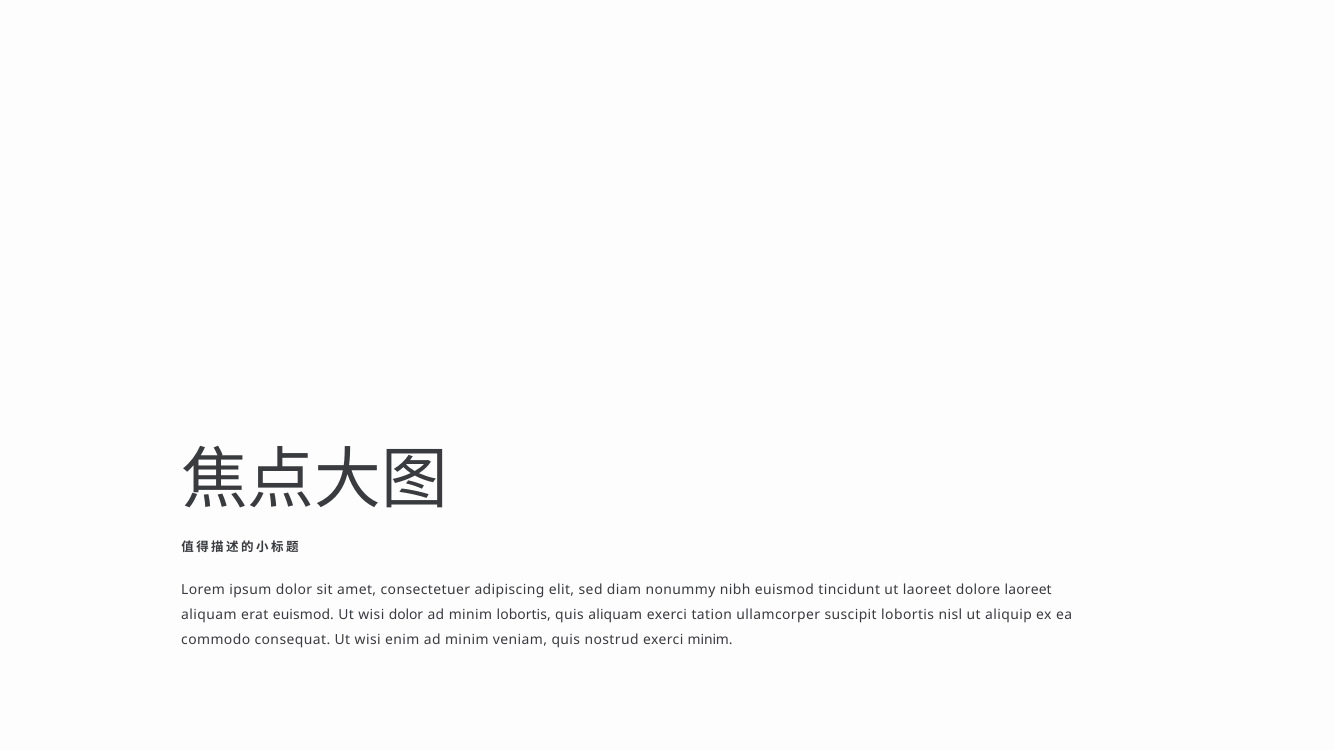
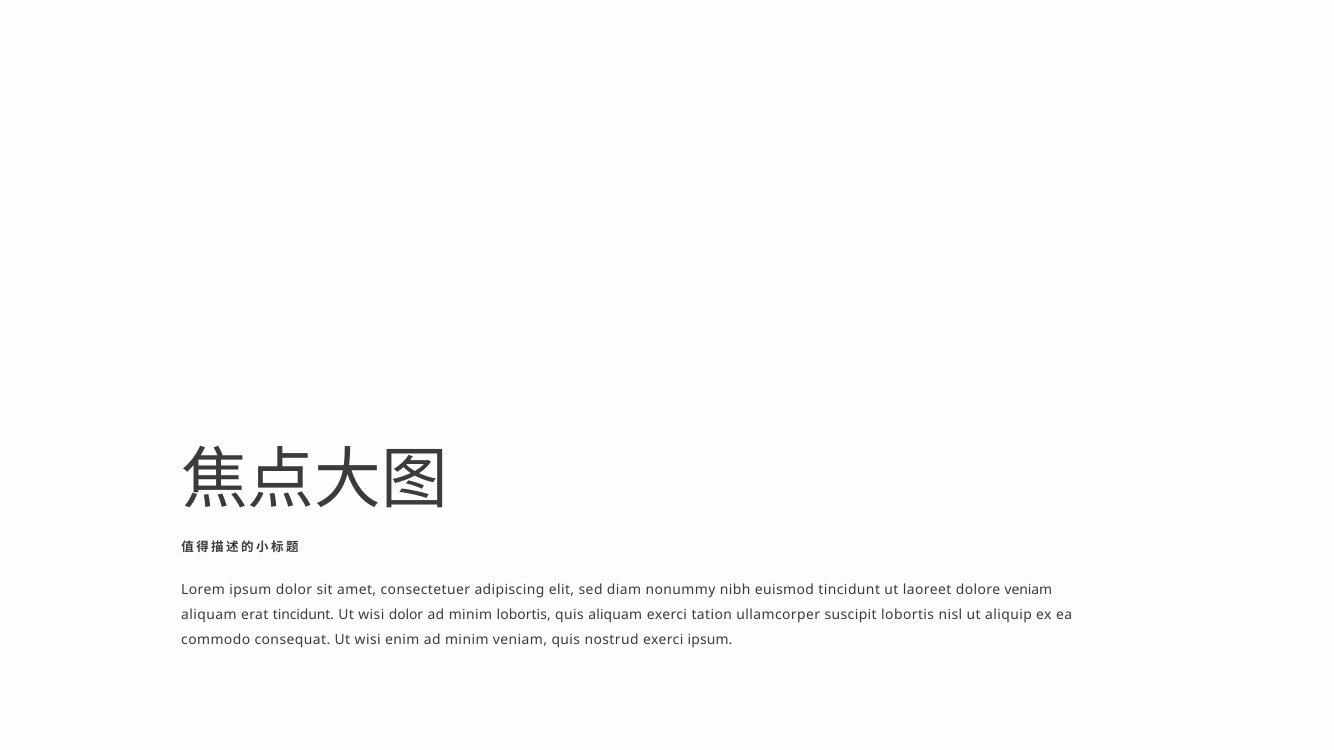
dolore laoreet: laoreet -> veniam
erat euismod: euismod -> tincidunt
exerci minim: minim -> ipsum
